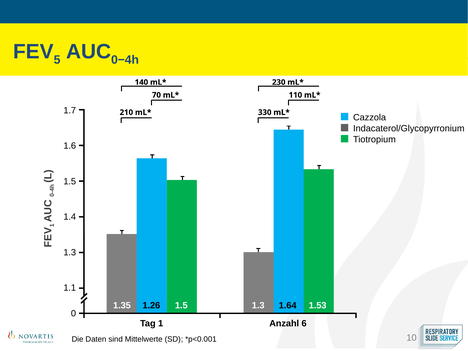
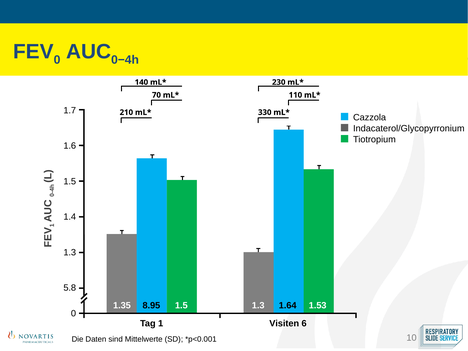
5 at (57, 60): 5 -> 0
1.1: 1.1 -> 5.8
1.26: 1.26 -> 8.95
Anzahl: Anzahl -> Visiten
